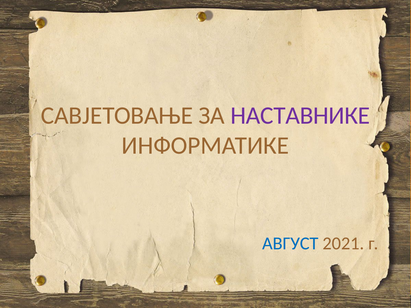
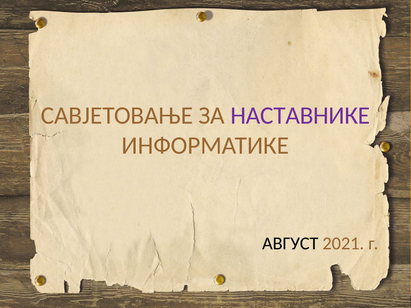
АВГУСТ colour: blue -> black
